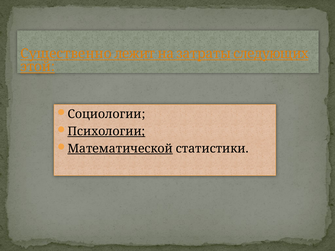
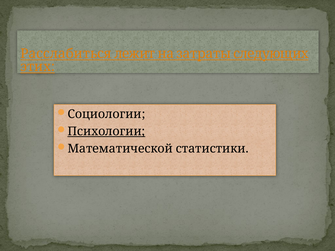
Существенно: Существенно -> Расслабиться
этой: этой -> этих
Математической underline: present -> none
